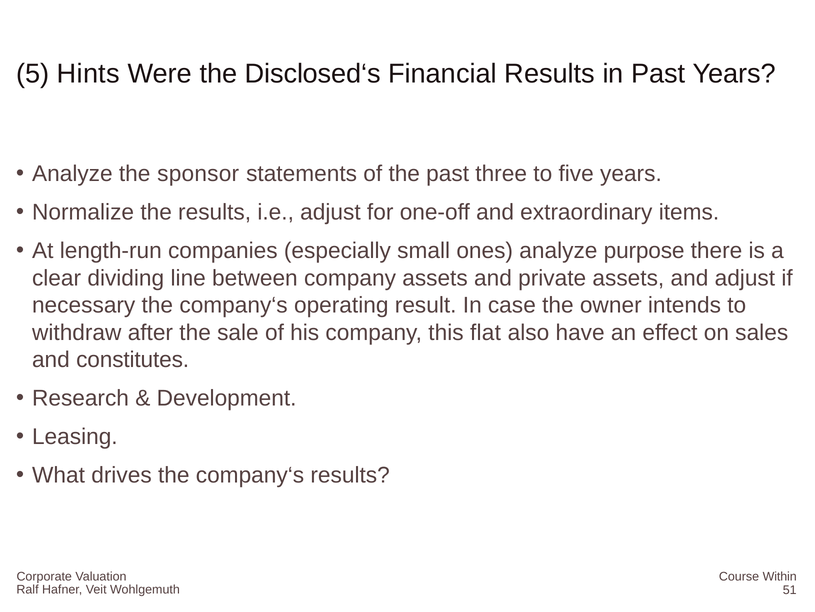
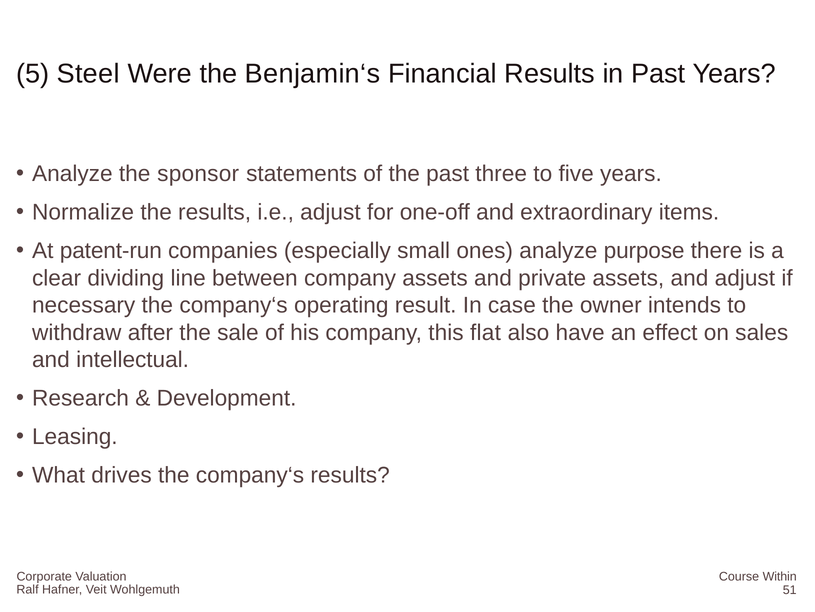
Hints: Hints -> Steel
Disclosed‘s: Disclosed‘s -> Benjamin‘s
length-run: length-run -> patent-run
constitutes: constitutes -> intellectual
